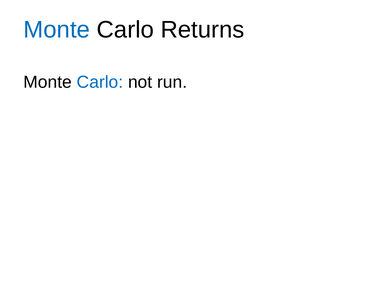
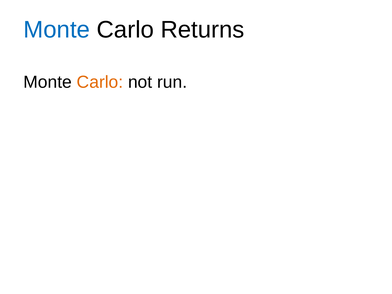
Carlo at (100, 82) colour: blue -> orange
